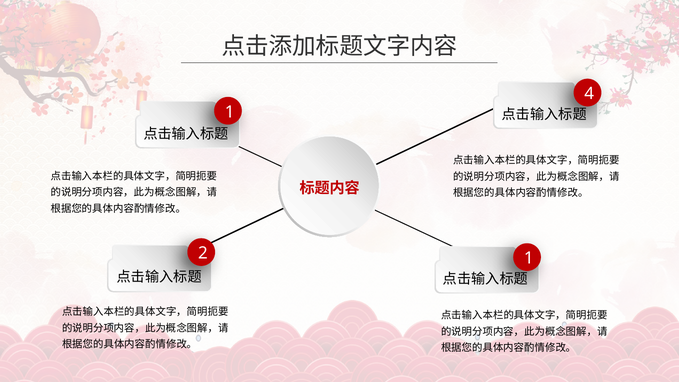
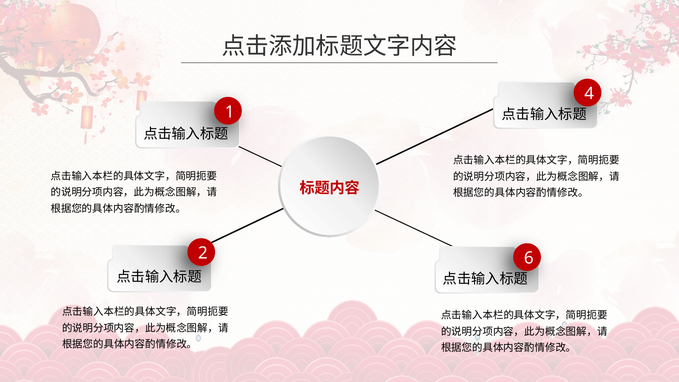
2 1: 1 -> 6
